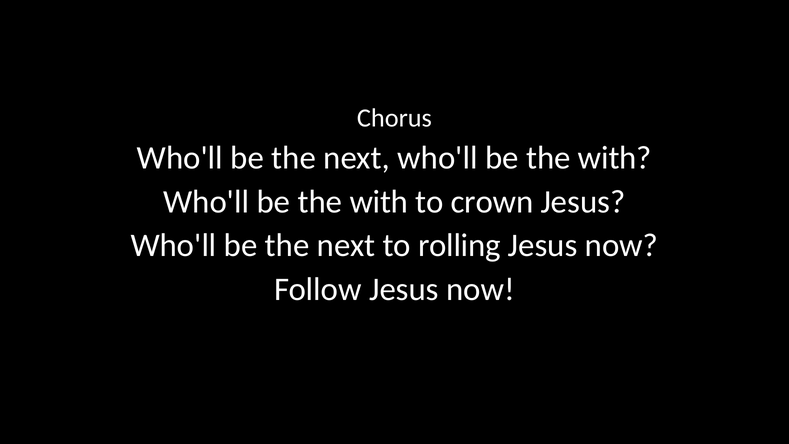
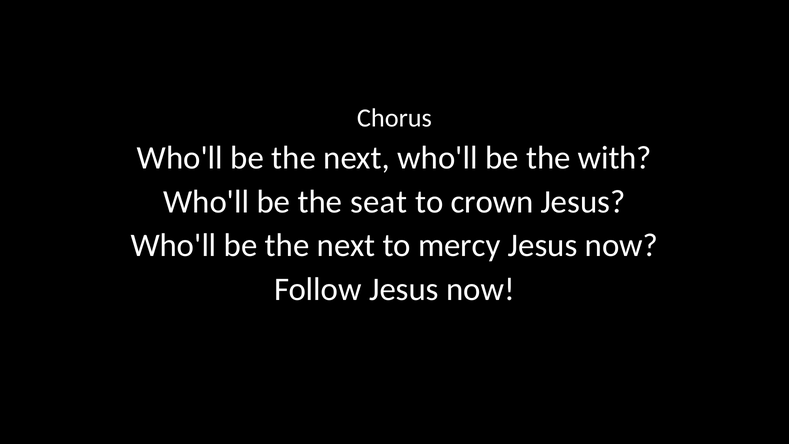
with at (379, 202): with -> seat
rolling: rolling -> mercy
